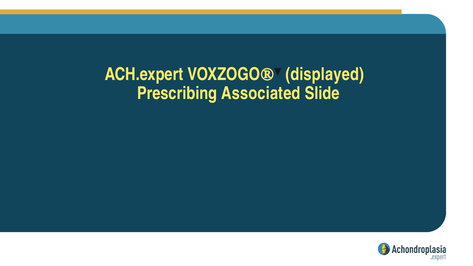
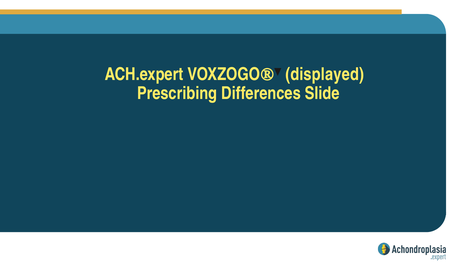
Associated: Associated -> Differences
